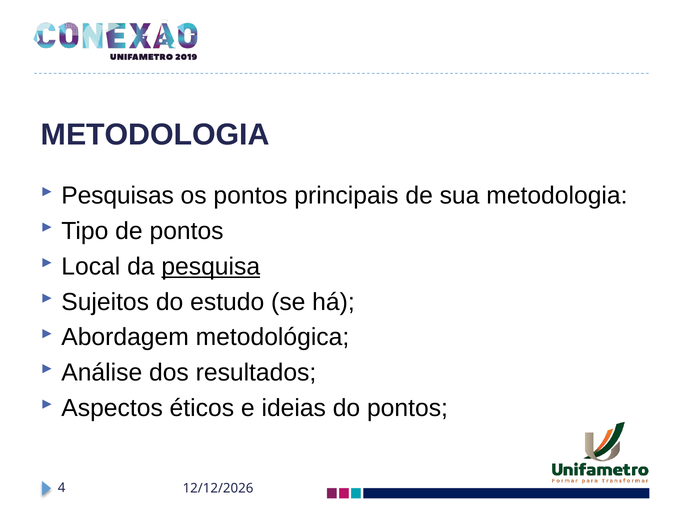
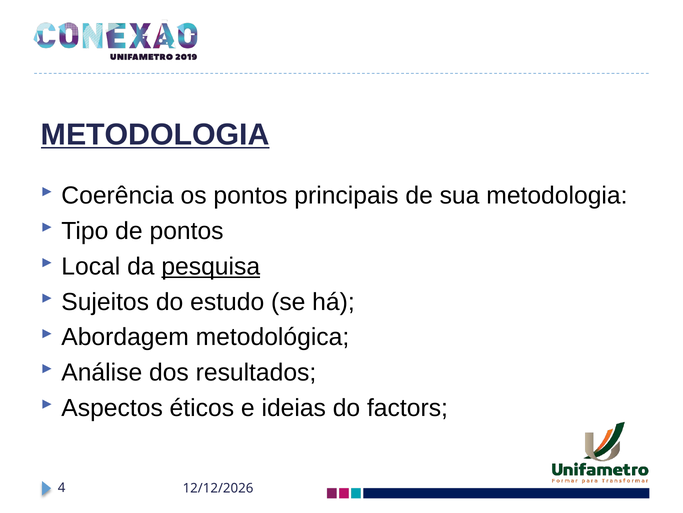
METODOLOGIA at (155, 134) underline: none -> present
Pesquisas: Pesquisas -> Coerência
do pontos: pontos -> factors
